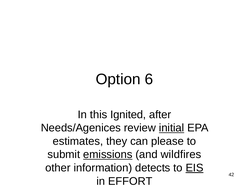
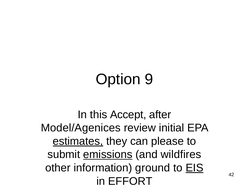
6: 6 -> 9
Ignited: Ignited -> Accept
Needs/Agenices: Needs/Agenices -> Model/Agenices
initial underline: present -> none
estimates underline: none -> present
detects: detects -> ground
